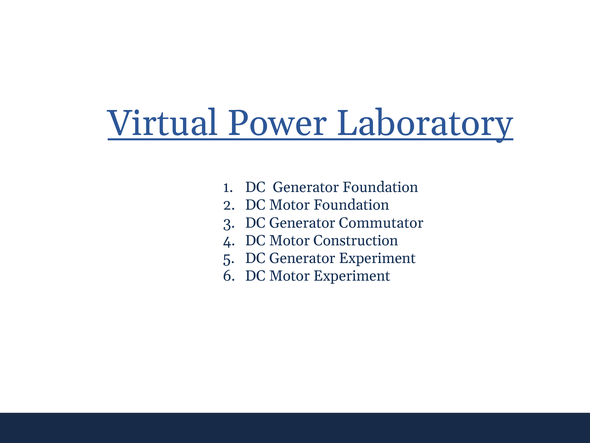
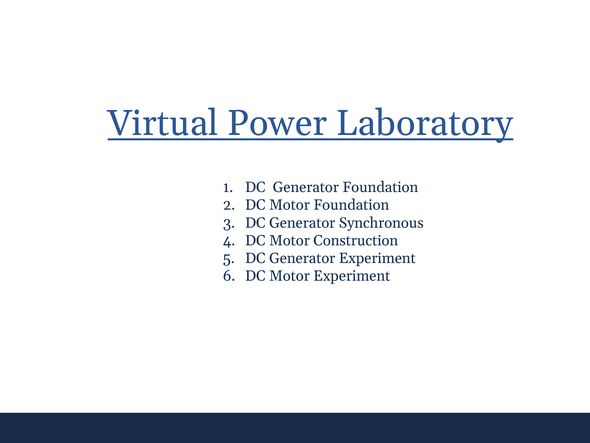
Commutator: Commutator -> Synchronous
